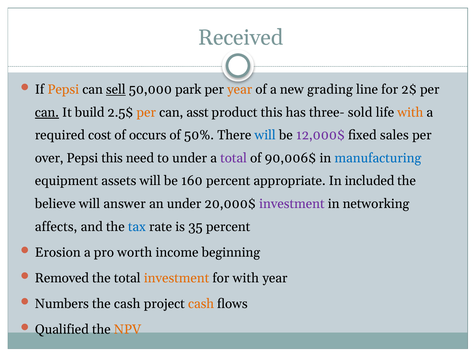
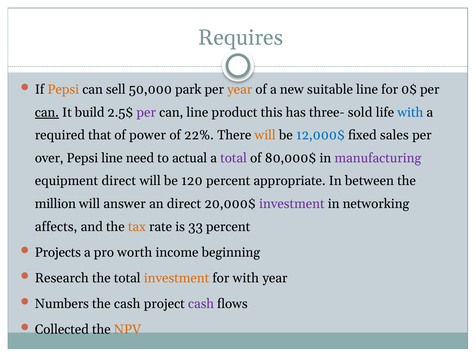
Received: Received -> Requires
sell underline: present -> none
grading: grading -> suitable
2$: 2$ -> 0$
per at (146, 112) colour: orange -> purple
can asst: asst -> line
with at (410, 112) colour: orange -> blue
cost: cost -> that
occurs: occurs -> power
50%: 50% -> 22%
will at (265, 135) colour: blue -> orange
12,000$ colour: purple -> blue
Pepsi this: this -> line
to under: under -> actual
90,006$: 90,006$ -> 80,000$
manufacturing colour: blue -> purple
equipment assets: assets -> direct
160: 160 -> 120
included: included -> between
believe: believe -> million
an under: under -> direct
tax colour: blue -> orange
35: 35 -> 33
Erosion: Erosion -> Projects
Removed: Removed -> Research
cash at (201, 304) colour: orange -> purple
Qualified: Qualified -> Collected
